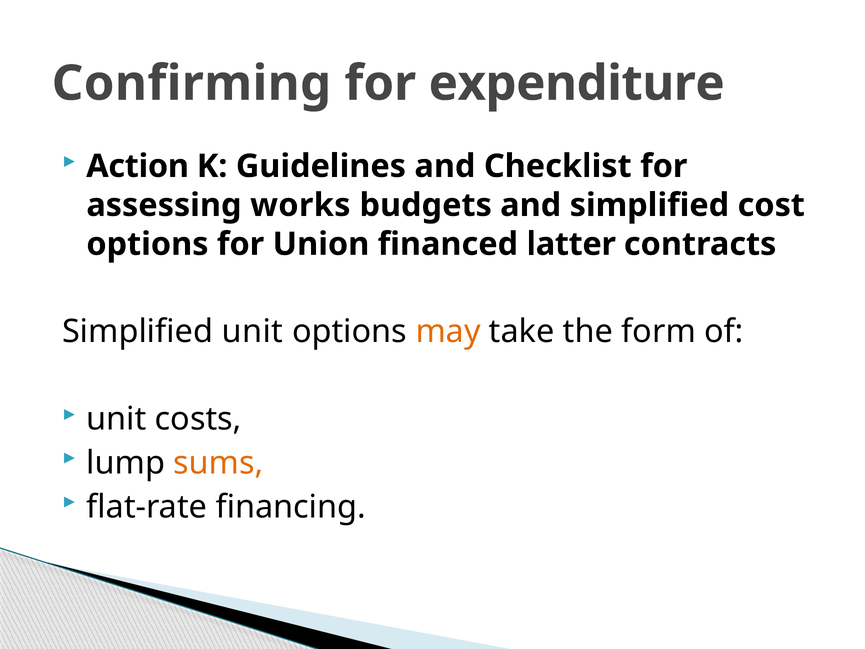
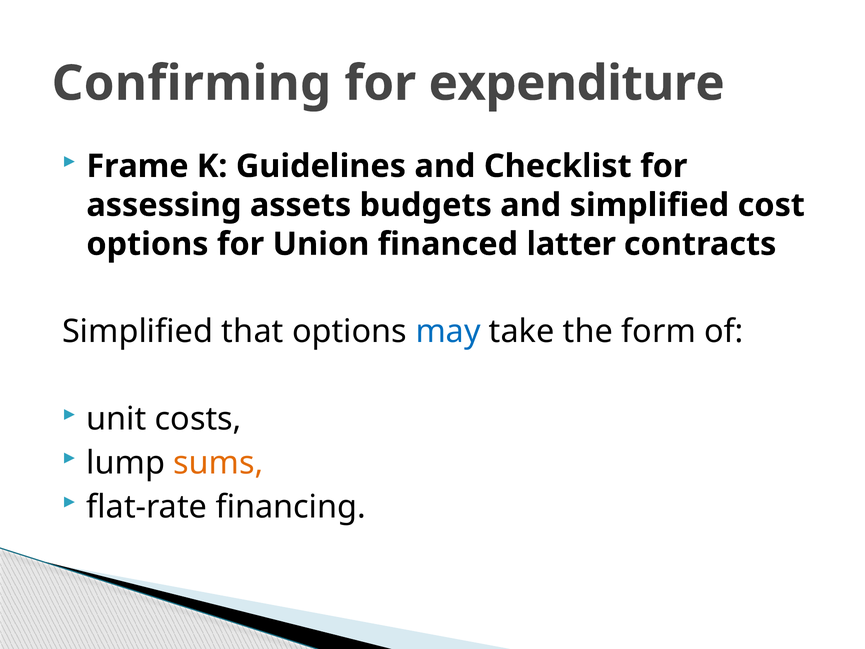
Action: Action -> Frame
works: works -> assets
Simplified unit: unit -> that
may colour: orange -> blue
